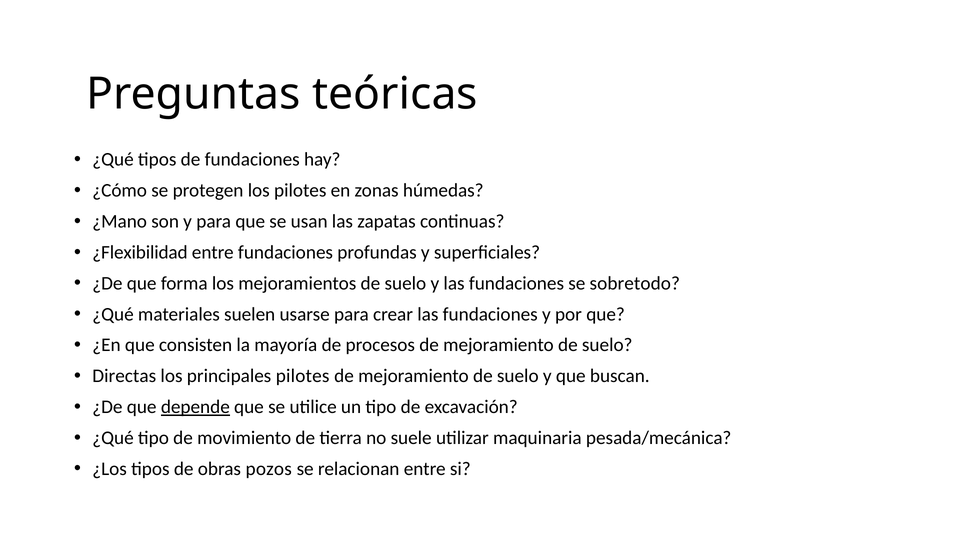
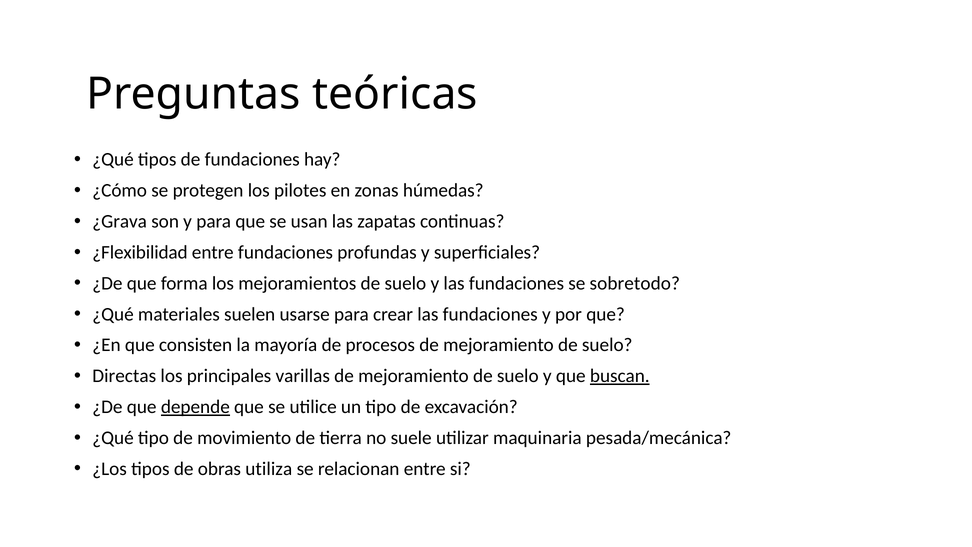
¿Mano: ¿Mano -> ¿Grava
principales pilotes: pilotes -> varillas
buscan underline: none -> present
pozos: pozos -> utiliza
